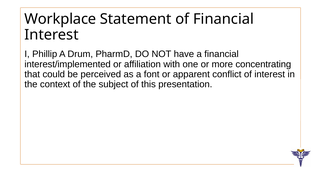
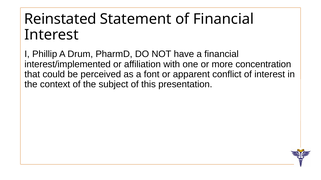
Workplace: Workplace -> Reinstated
concentrating: concentrating -> concentration
